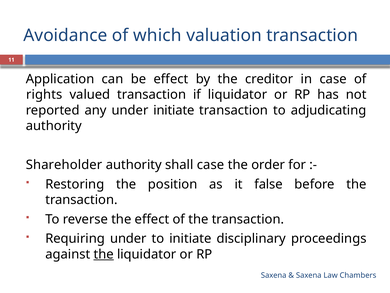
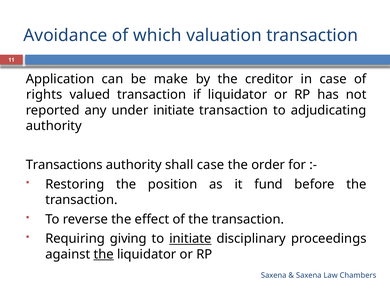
be effect: effect -> make
Shareholder: Shareholder -> Transactions
false: false -> fund
Requiring under: under -> giving
initiate at (190, 238) underline: none -> present
